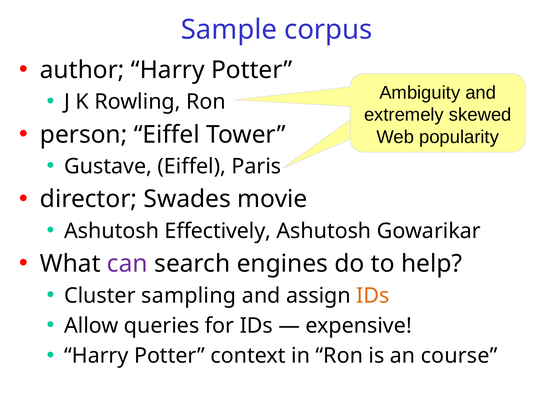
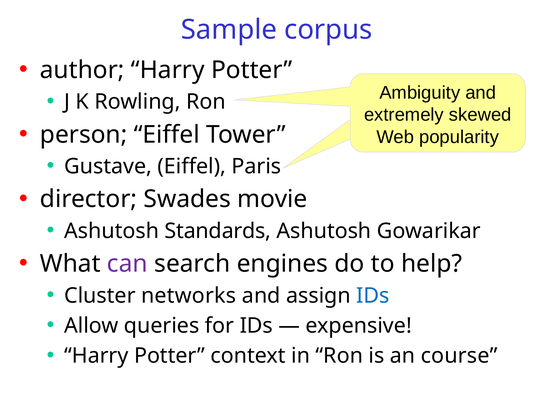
Effectively: Effectively -> Standards
sampling: sampling -> networks
IDs at (373, 295) colour: orange -> blue
